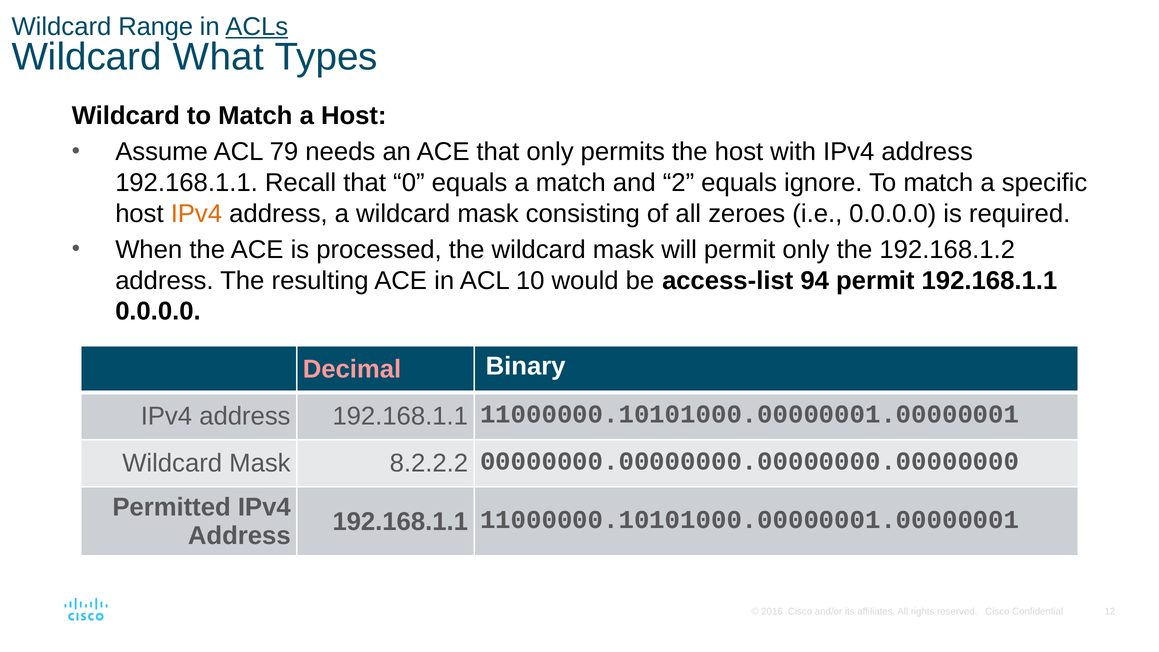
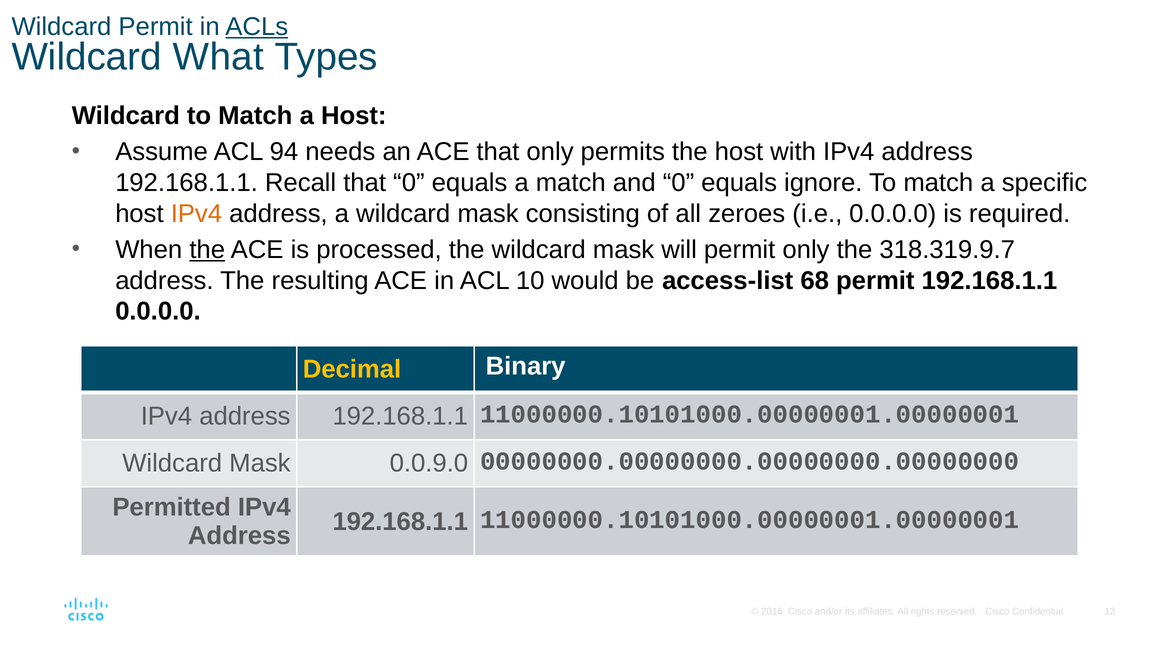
Wildcard Range: Range -> Permit
79: 79 -> 94
and 2: 2 -> 0
the at (207, 250) underline: none -> present
192.168.1.2: 192.168.1.2 -> 318.319.9.7
94: 94 -> 68
Decimal colour: pink -> yellow
8.2.2.2: 8.2.2.2 -> 0.0.9.0
